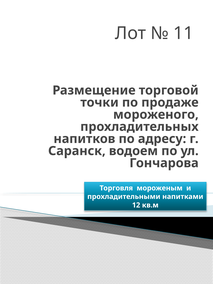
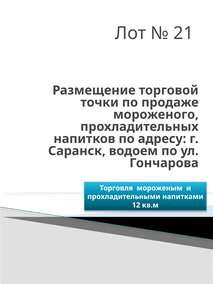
11: 11 -> 21
